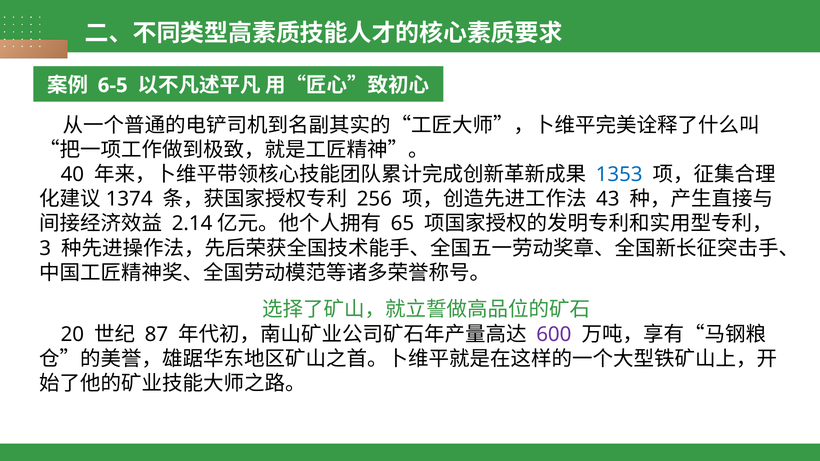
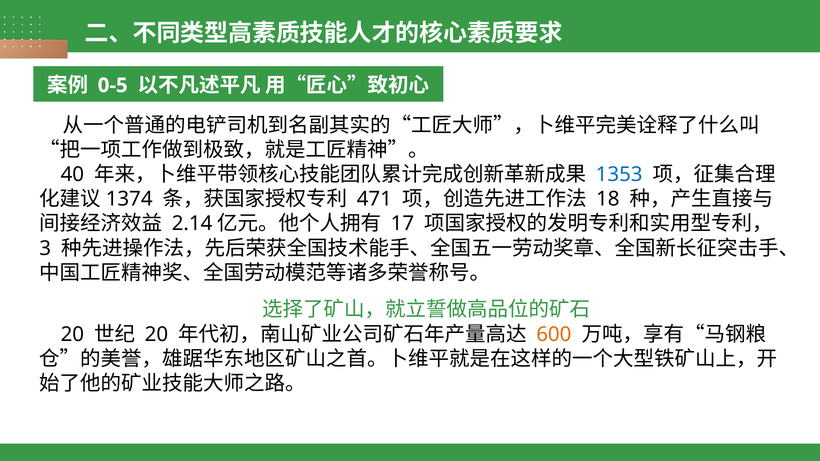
6-5: 6-5 -> 0-5
256: 256 -> 471
43: 43 -> 18
65: 65 -> 17
87 at (156, 334): 87 -> 20
600 colour: purple -> orange
